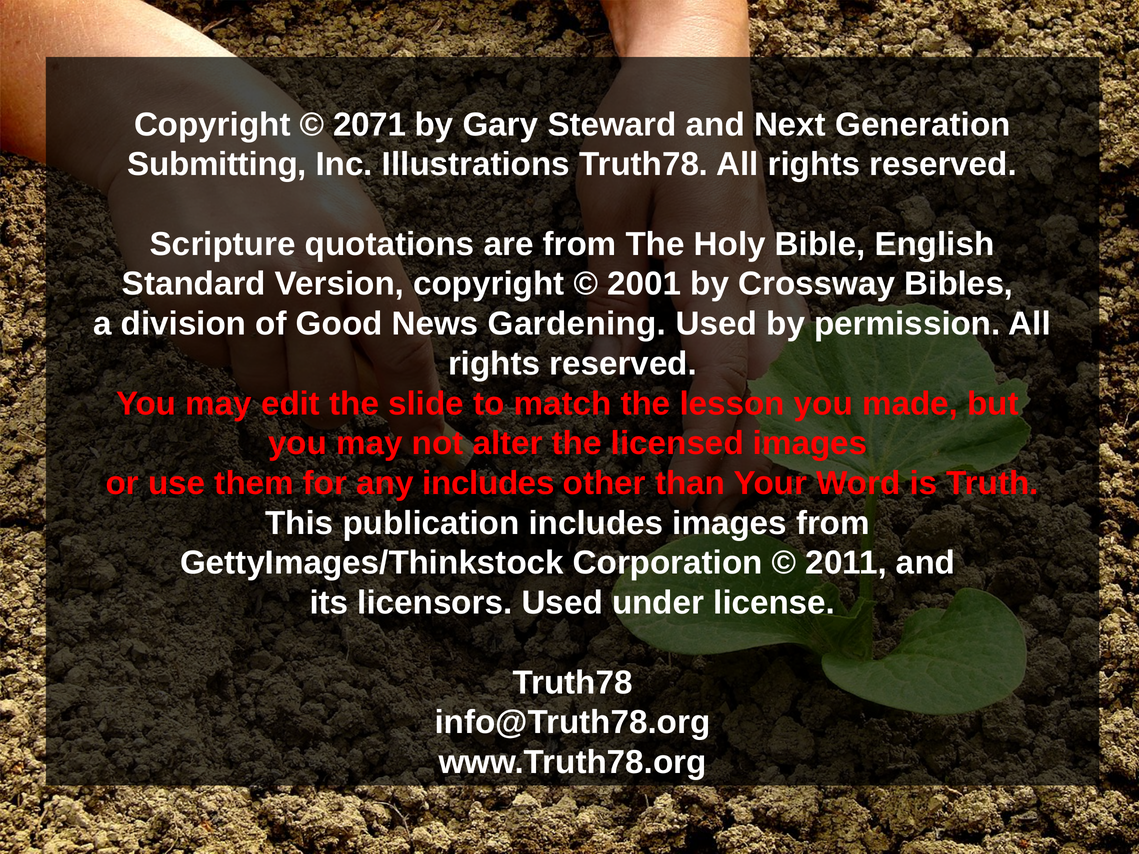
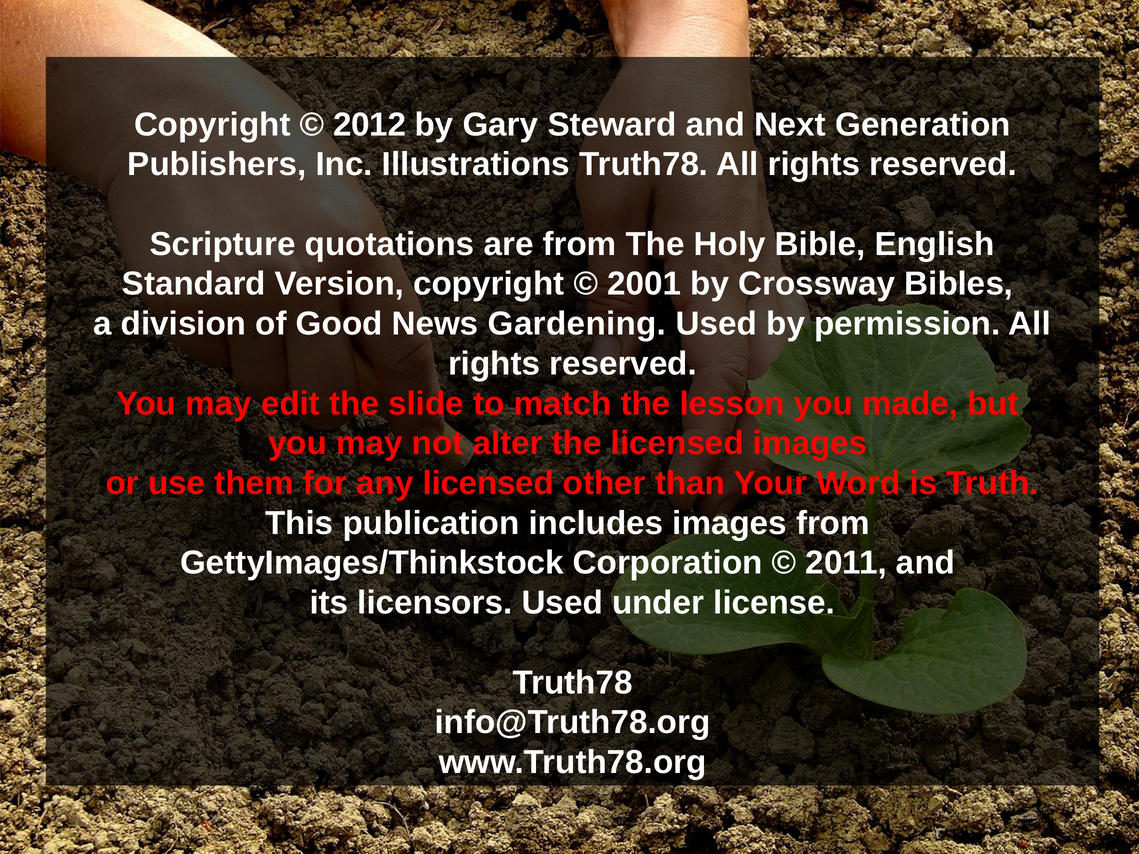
2071: 2071 -> 2012
Submitting: Submitting -> Publishers
any includes: includes -> licensed
